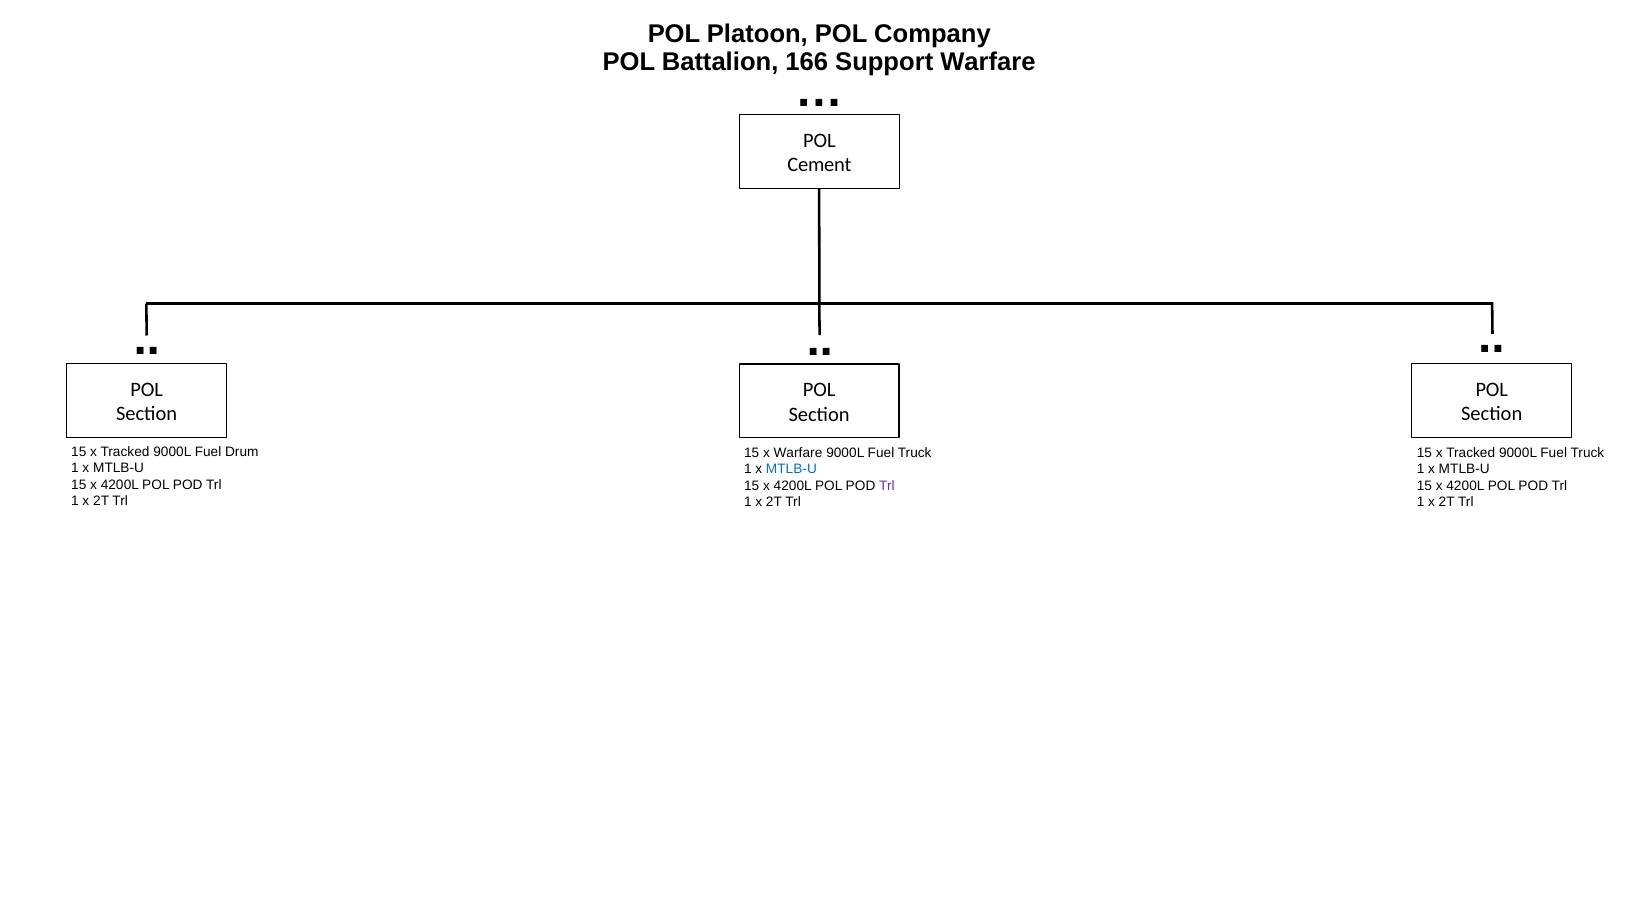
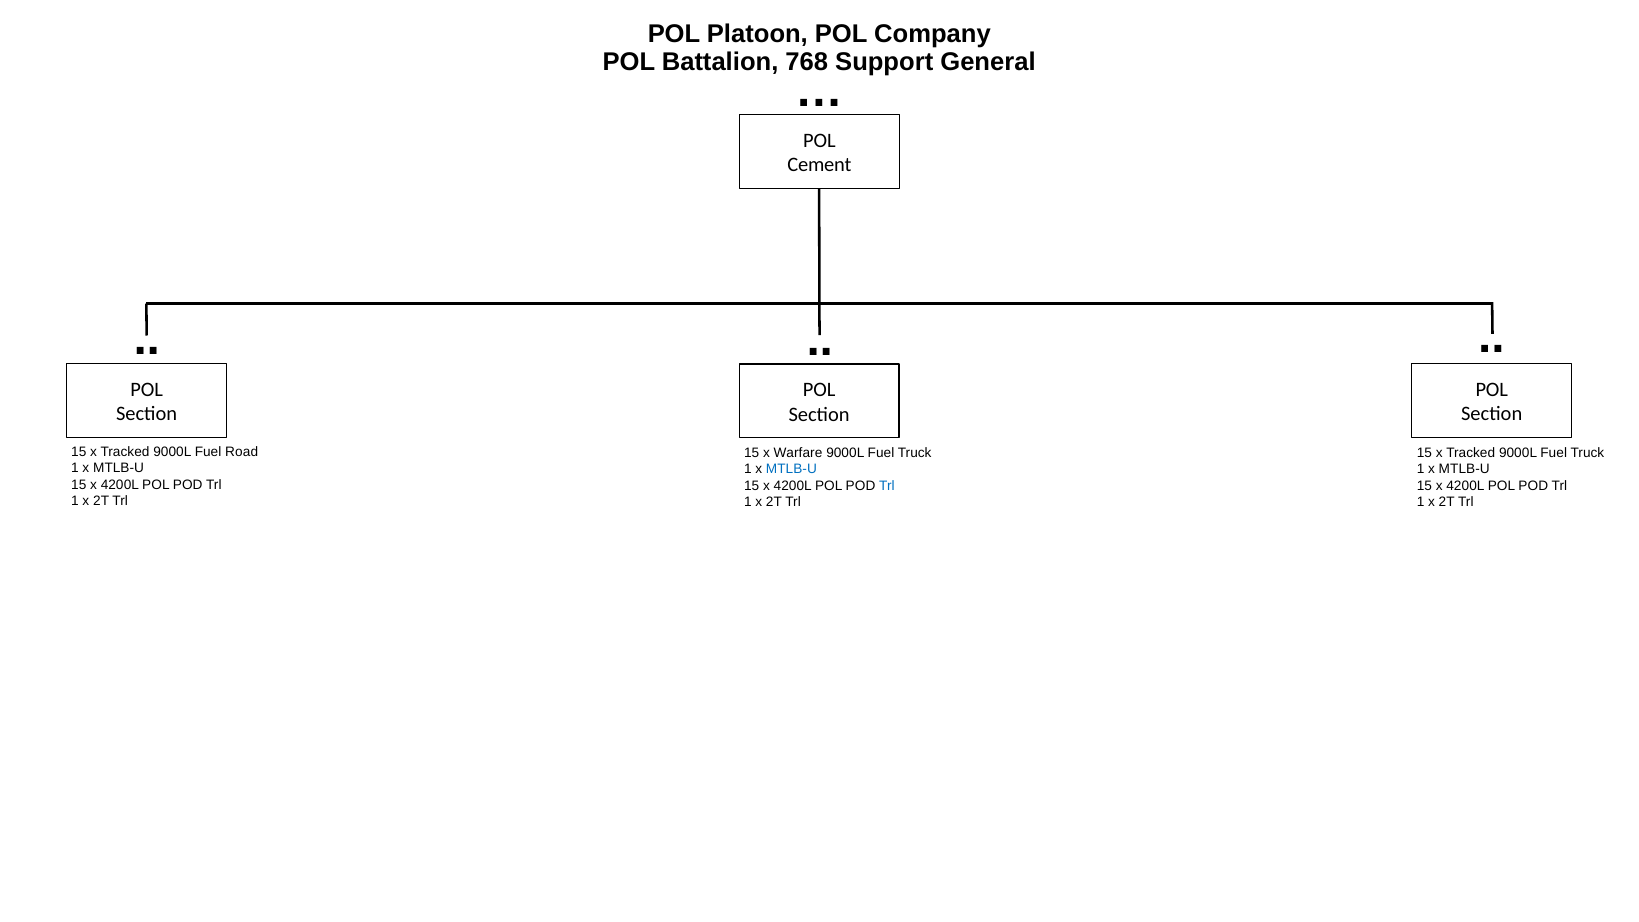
166: 166 -> 768
Support Warfare: Warfare -> General
Drum: Drum -> Road
Trl at (887, 486) colour: purple -> blue
